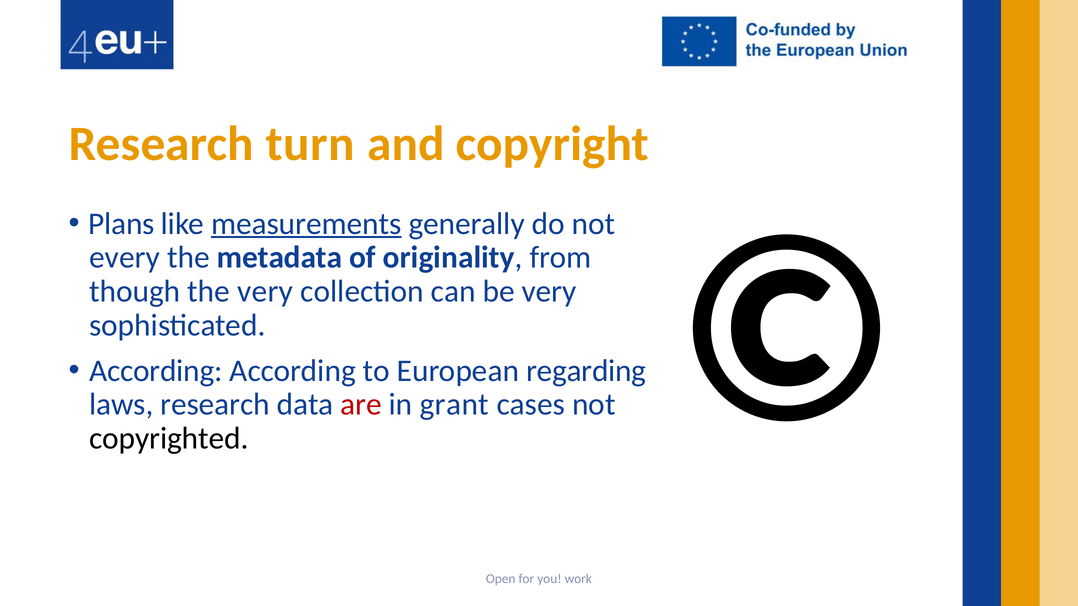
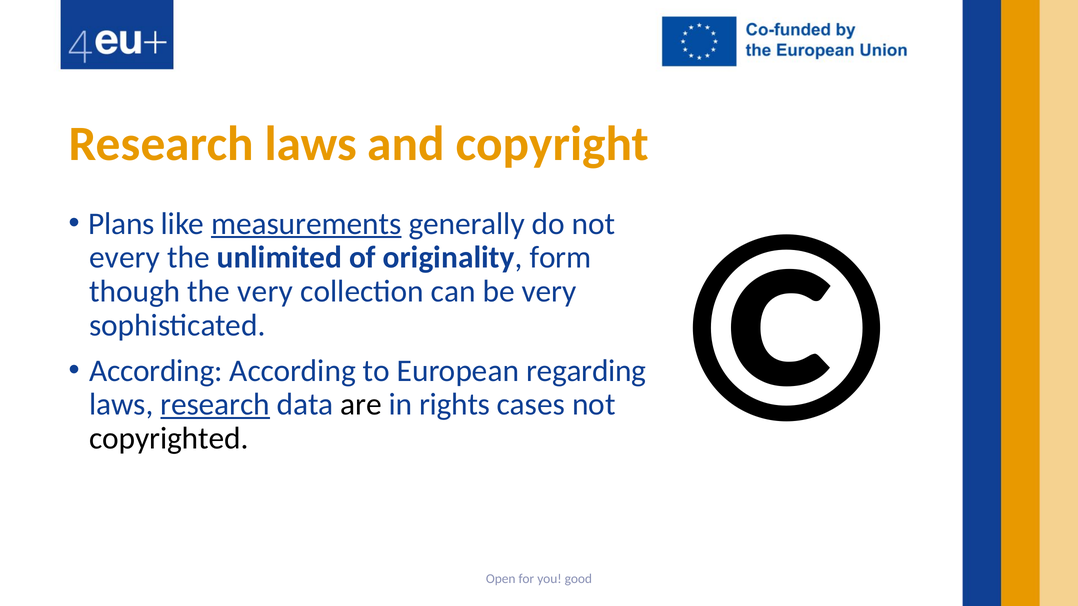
Research turn: turn -> laws
metadata: metadata -> unlimited
from: from -> form
research at (215, 405) underline: none -> present
are colour: red -> black
grant: grant -> rights
work: work -> good
